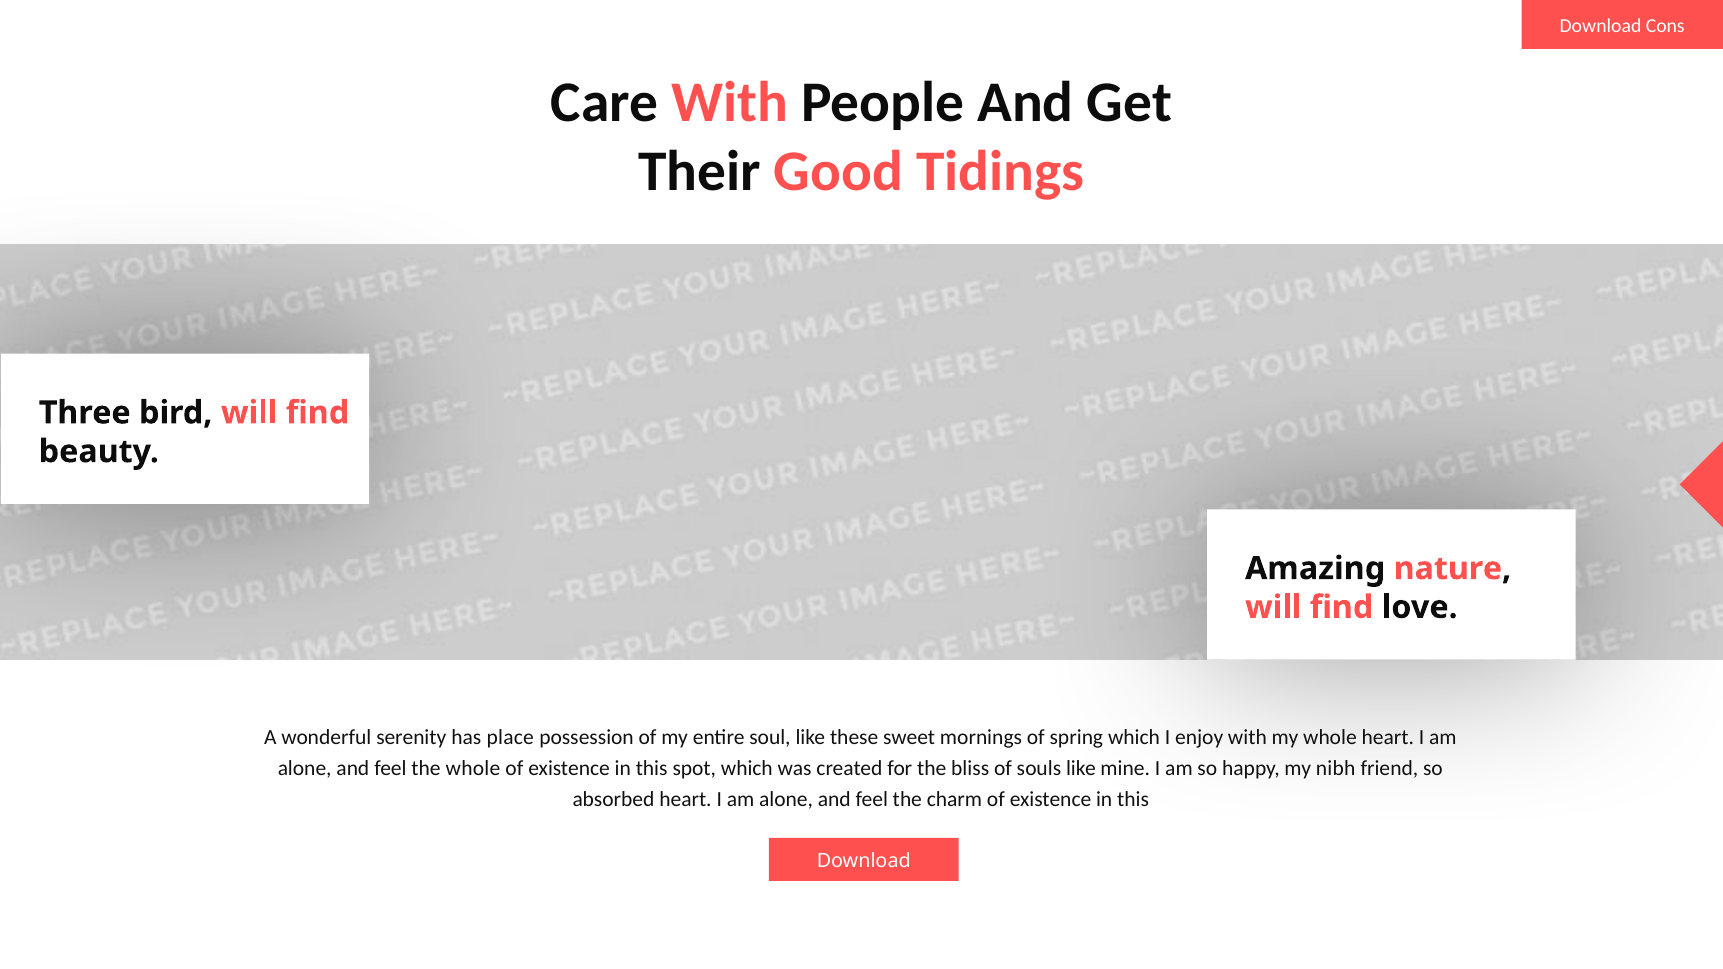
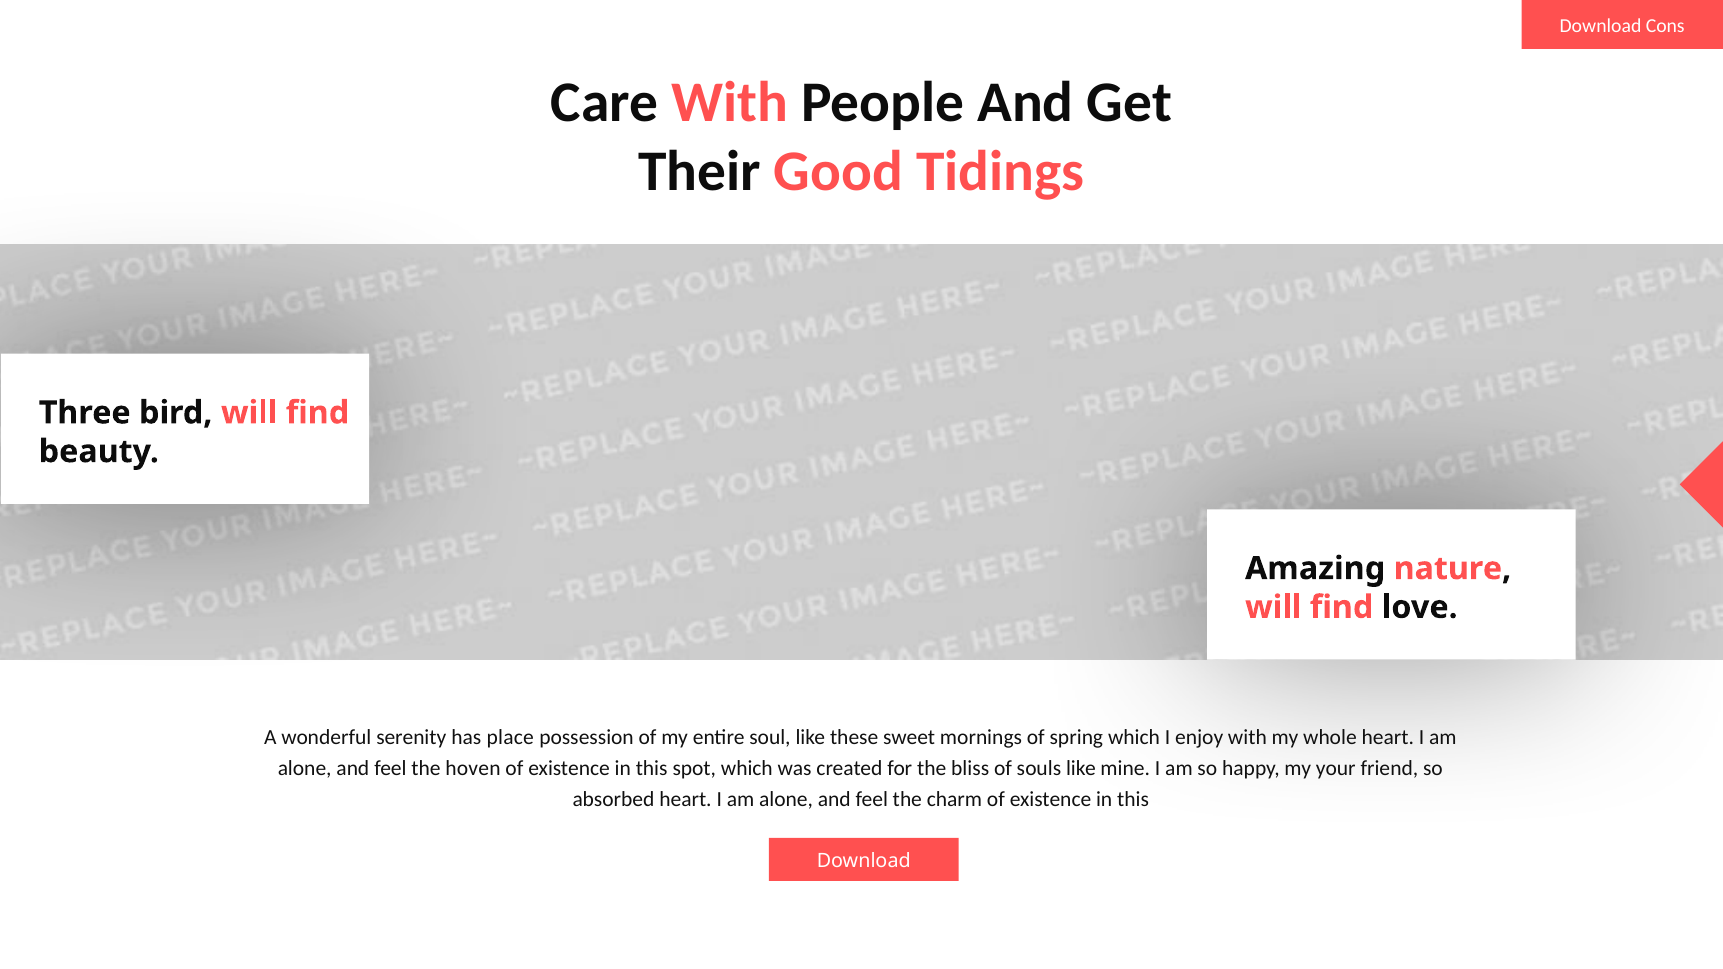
the whole: whole -> hoven
nibh: nibh -> your
